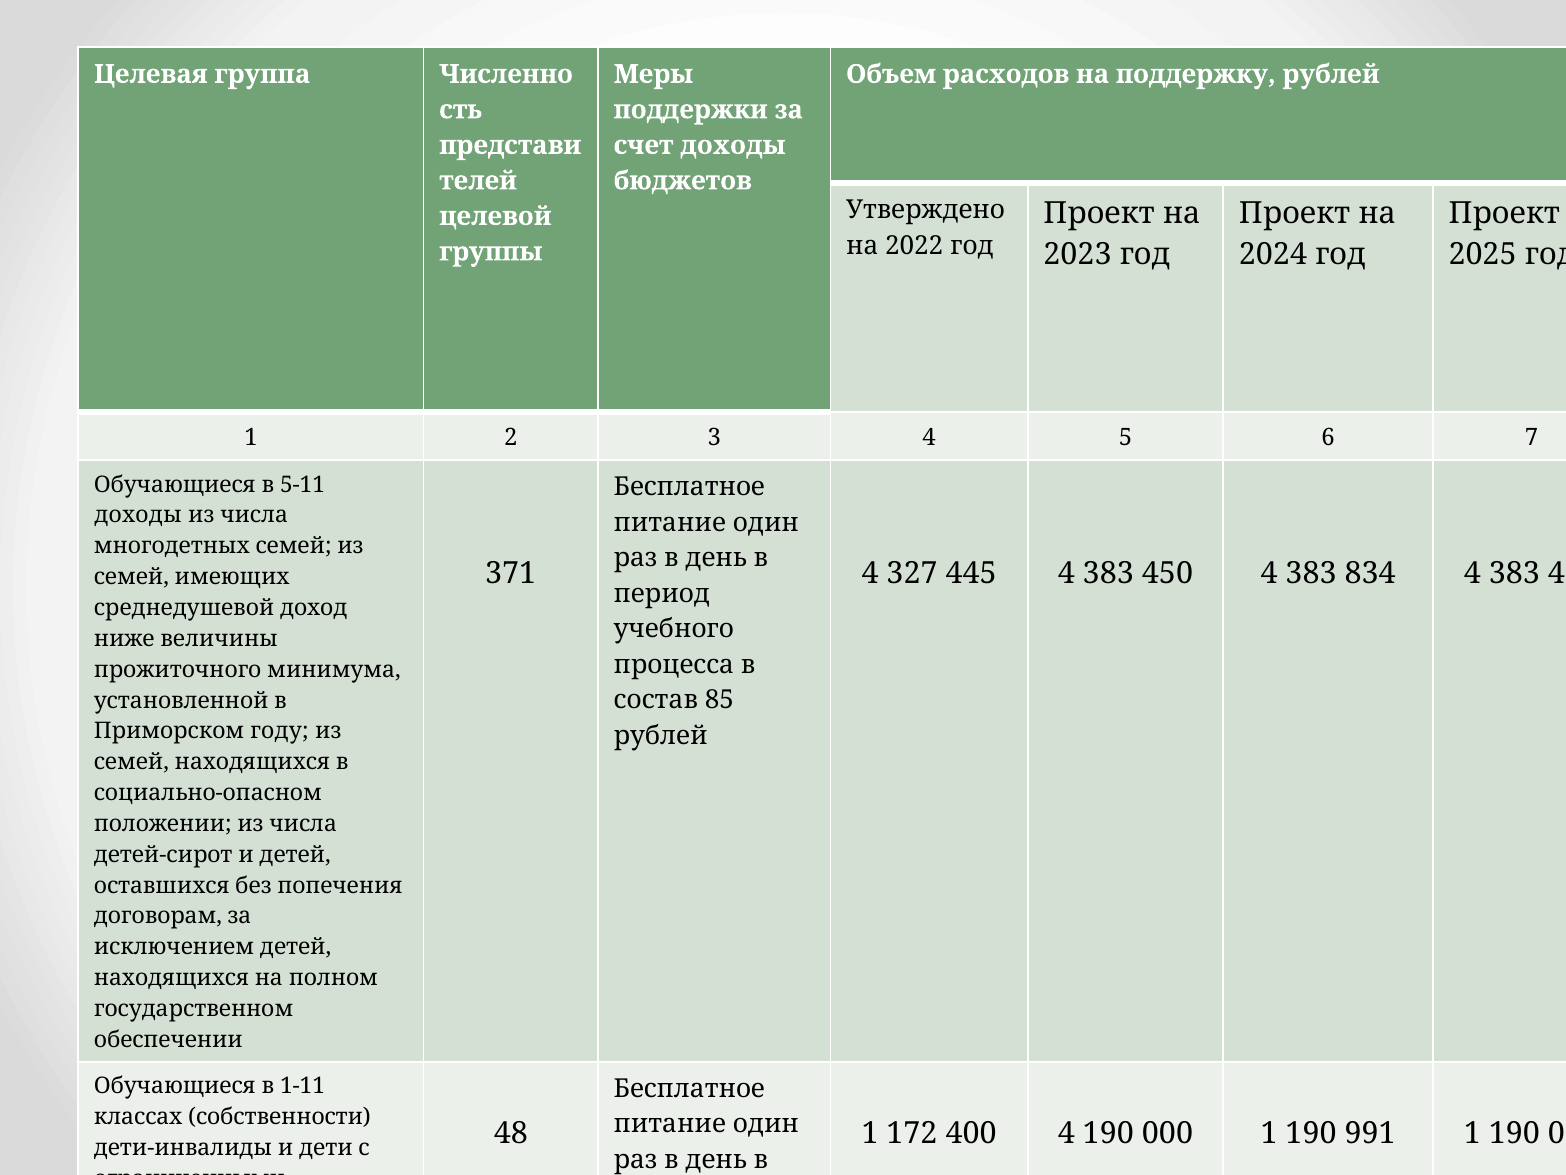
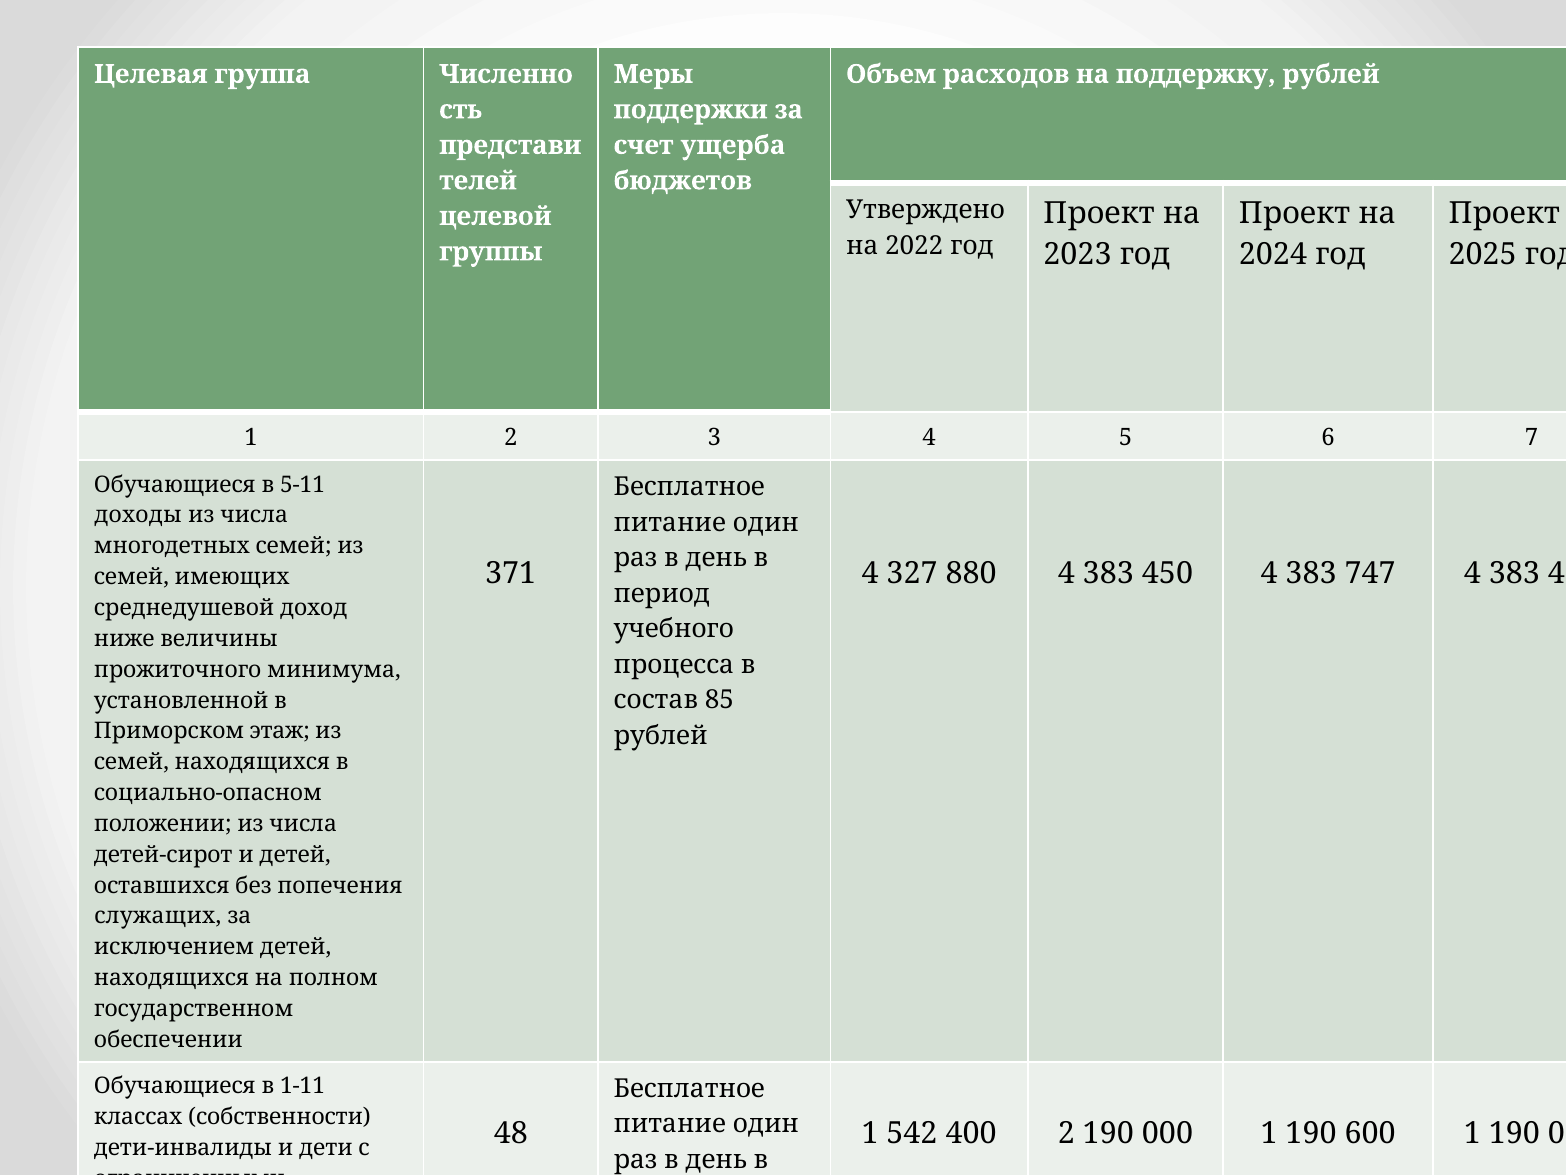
счет доходы: доходы -> ущерба
445: 445 -> 880
834: 834 -> 747
году: году -> этаж
договорам: договорам -> служащих
172: 172 -> 542
400 4: 4 -> 2
991: 991 -> 600
